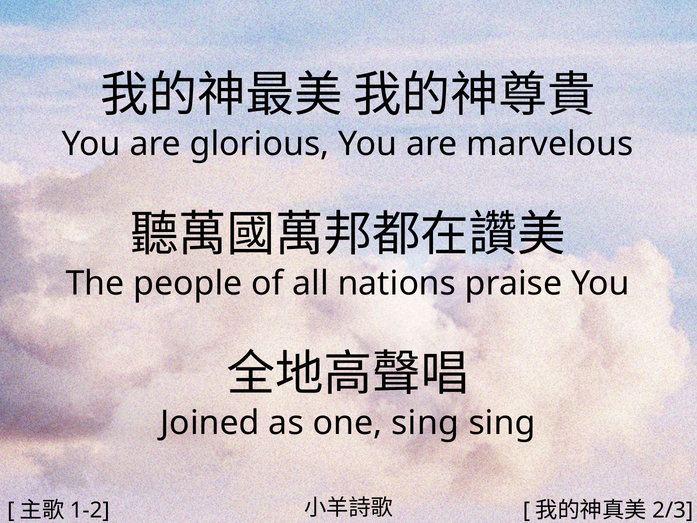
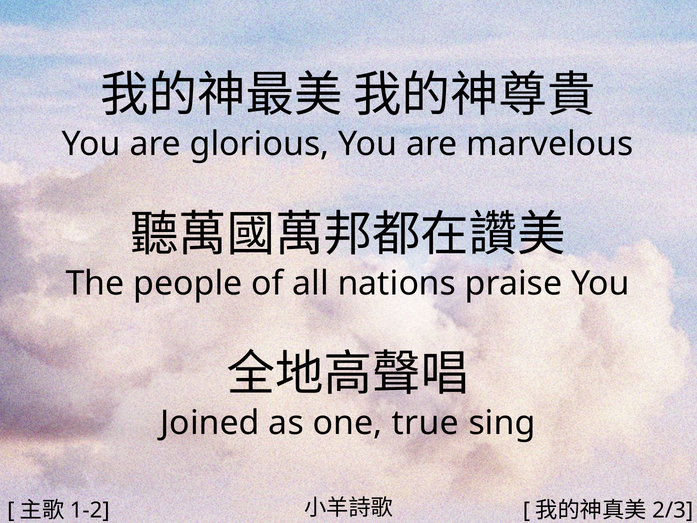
one sing: sing -> true
